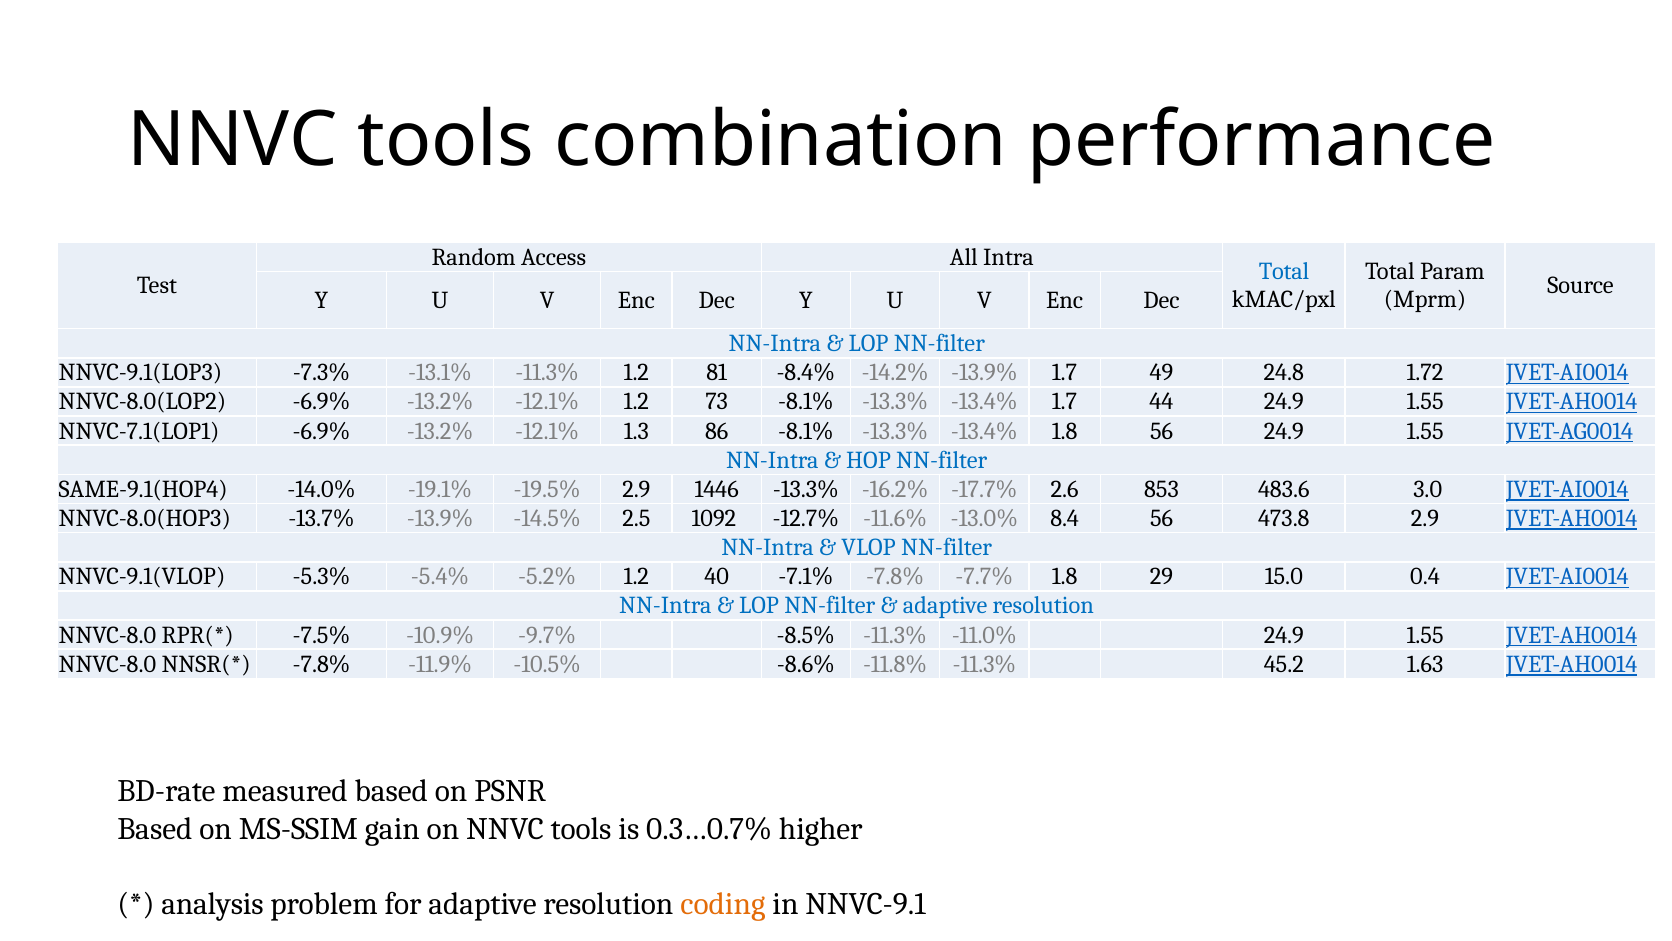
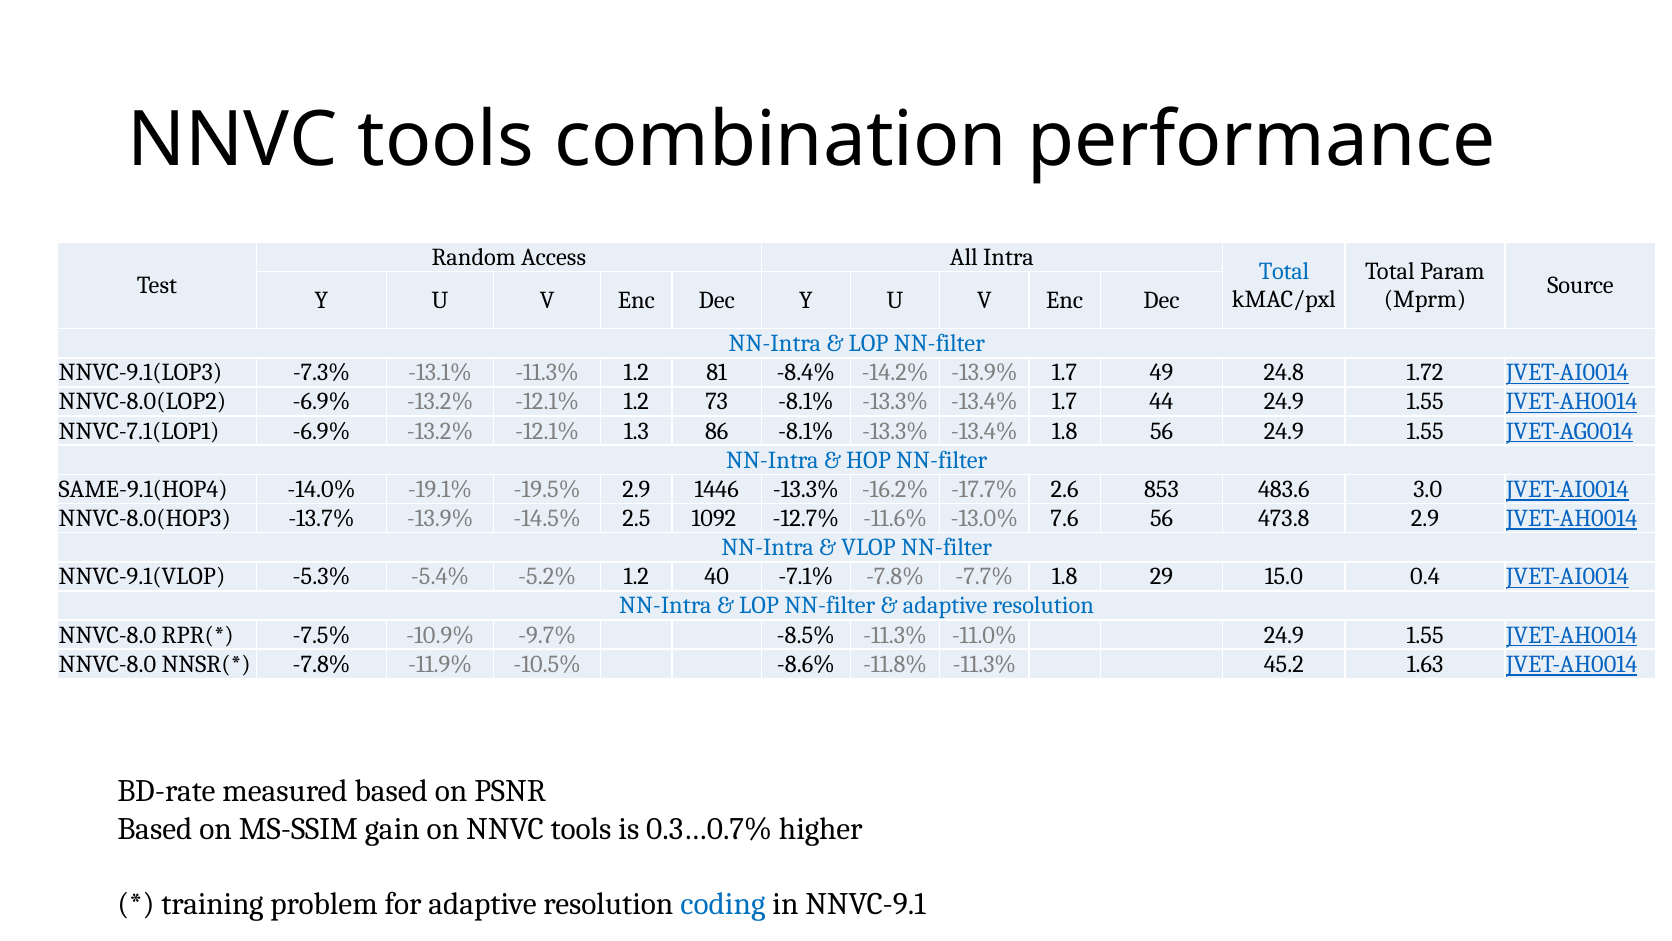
8.4: 8.4 -> 7.6
analysis: analysis -> training
coding colour: orange -> blue
